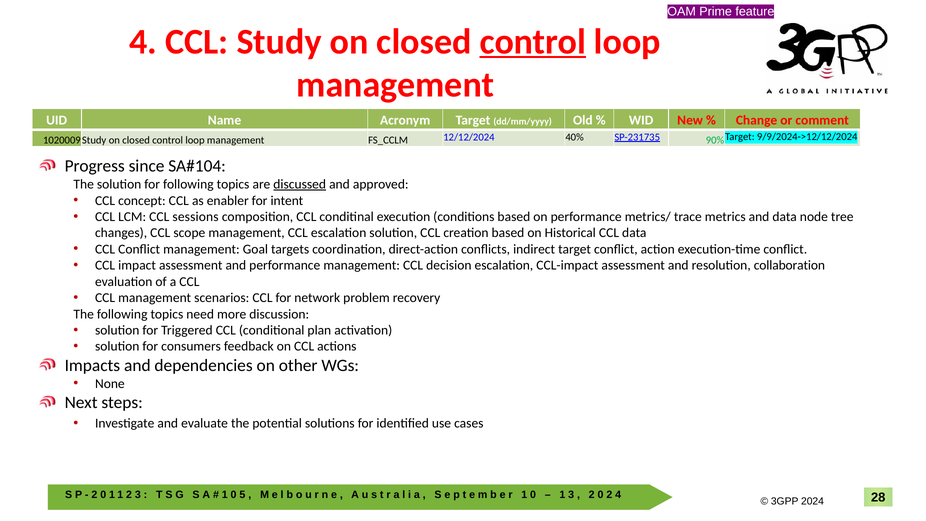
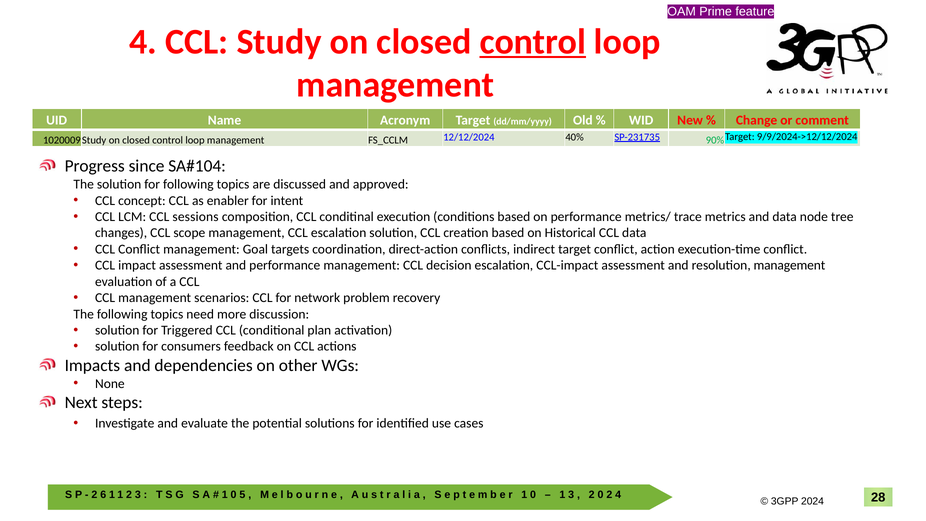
discussed underline: present -> none
resolution collaboration: collaboration -> management
0 at (103, 495): 0 -> 6
